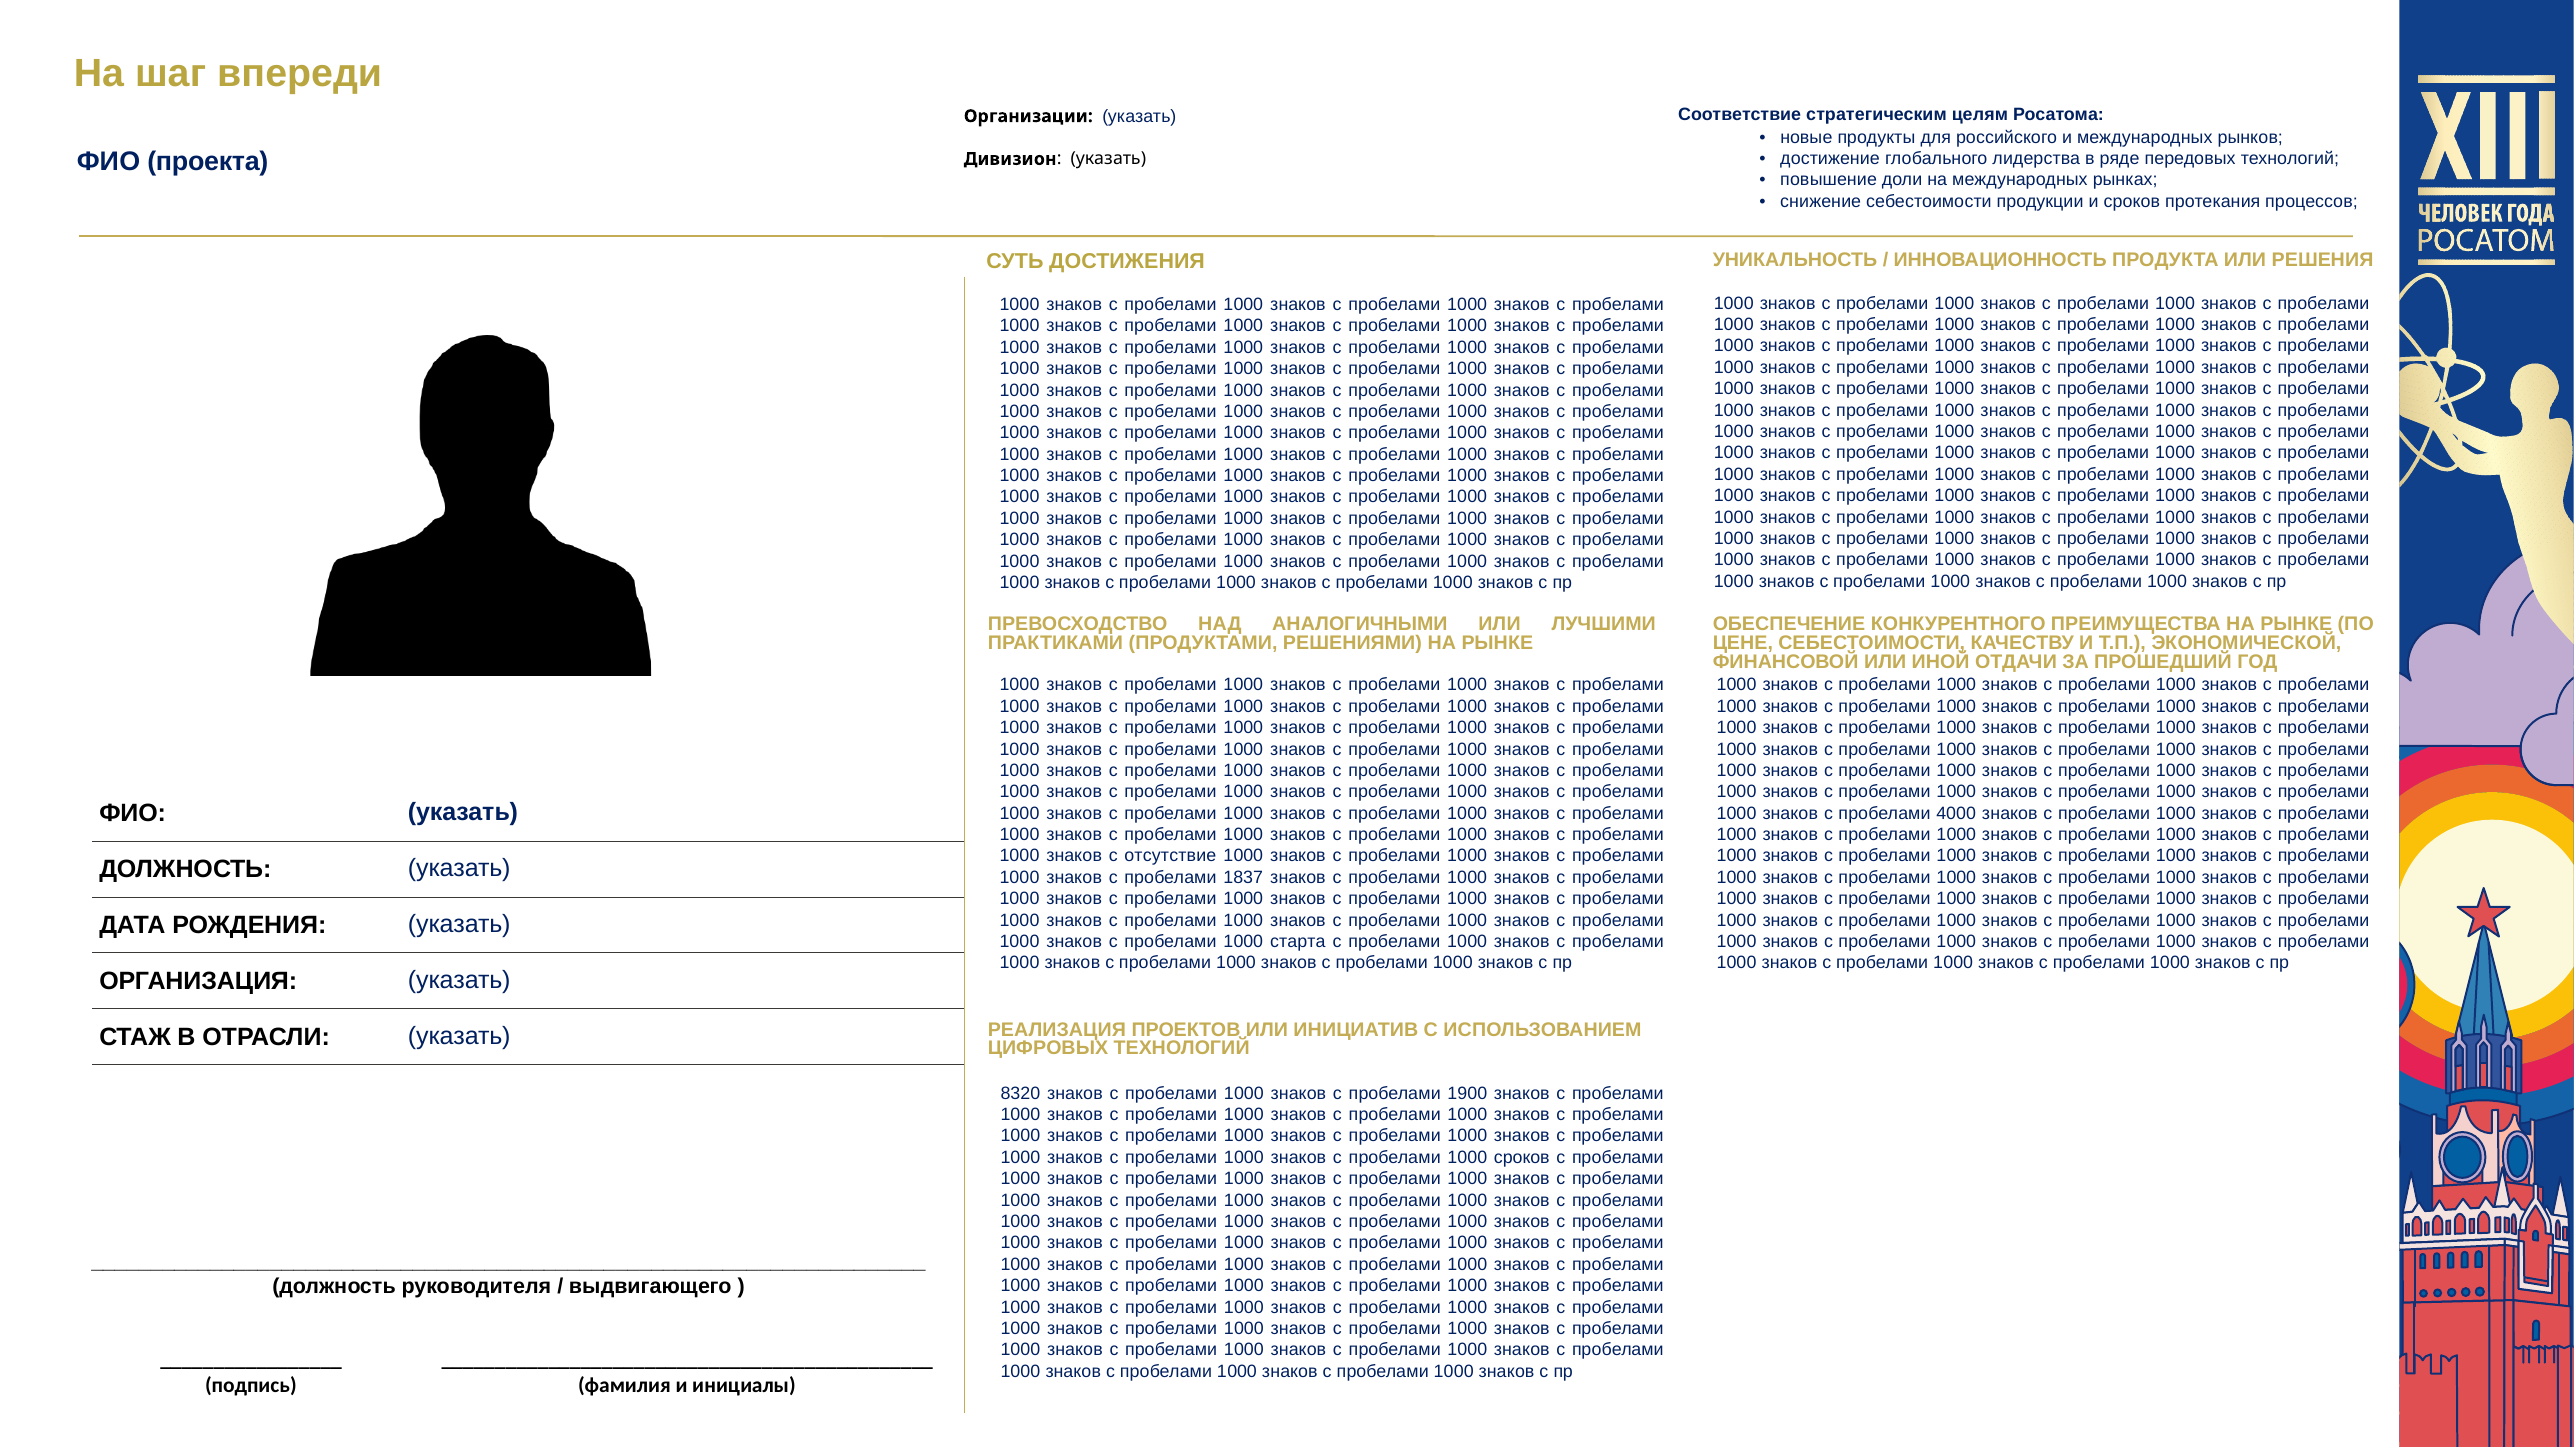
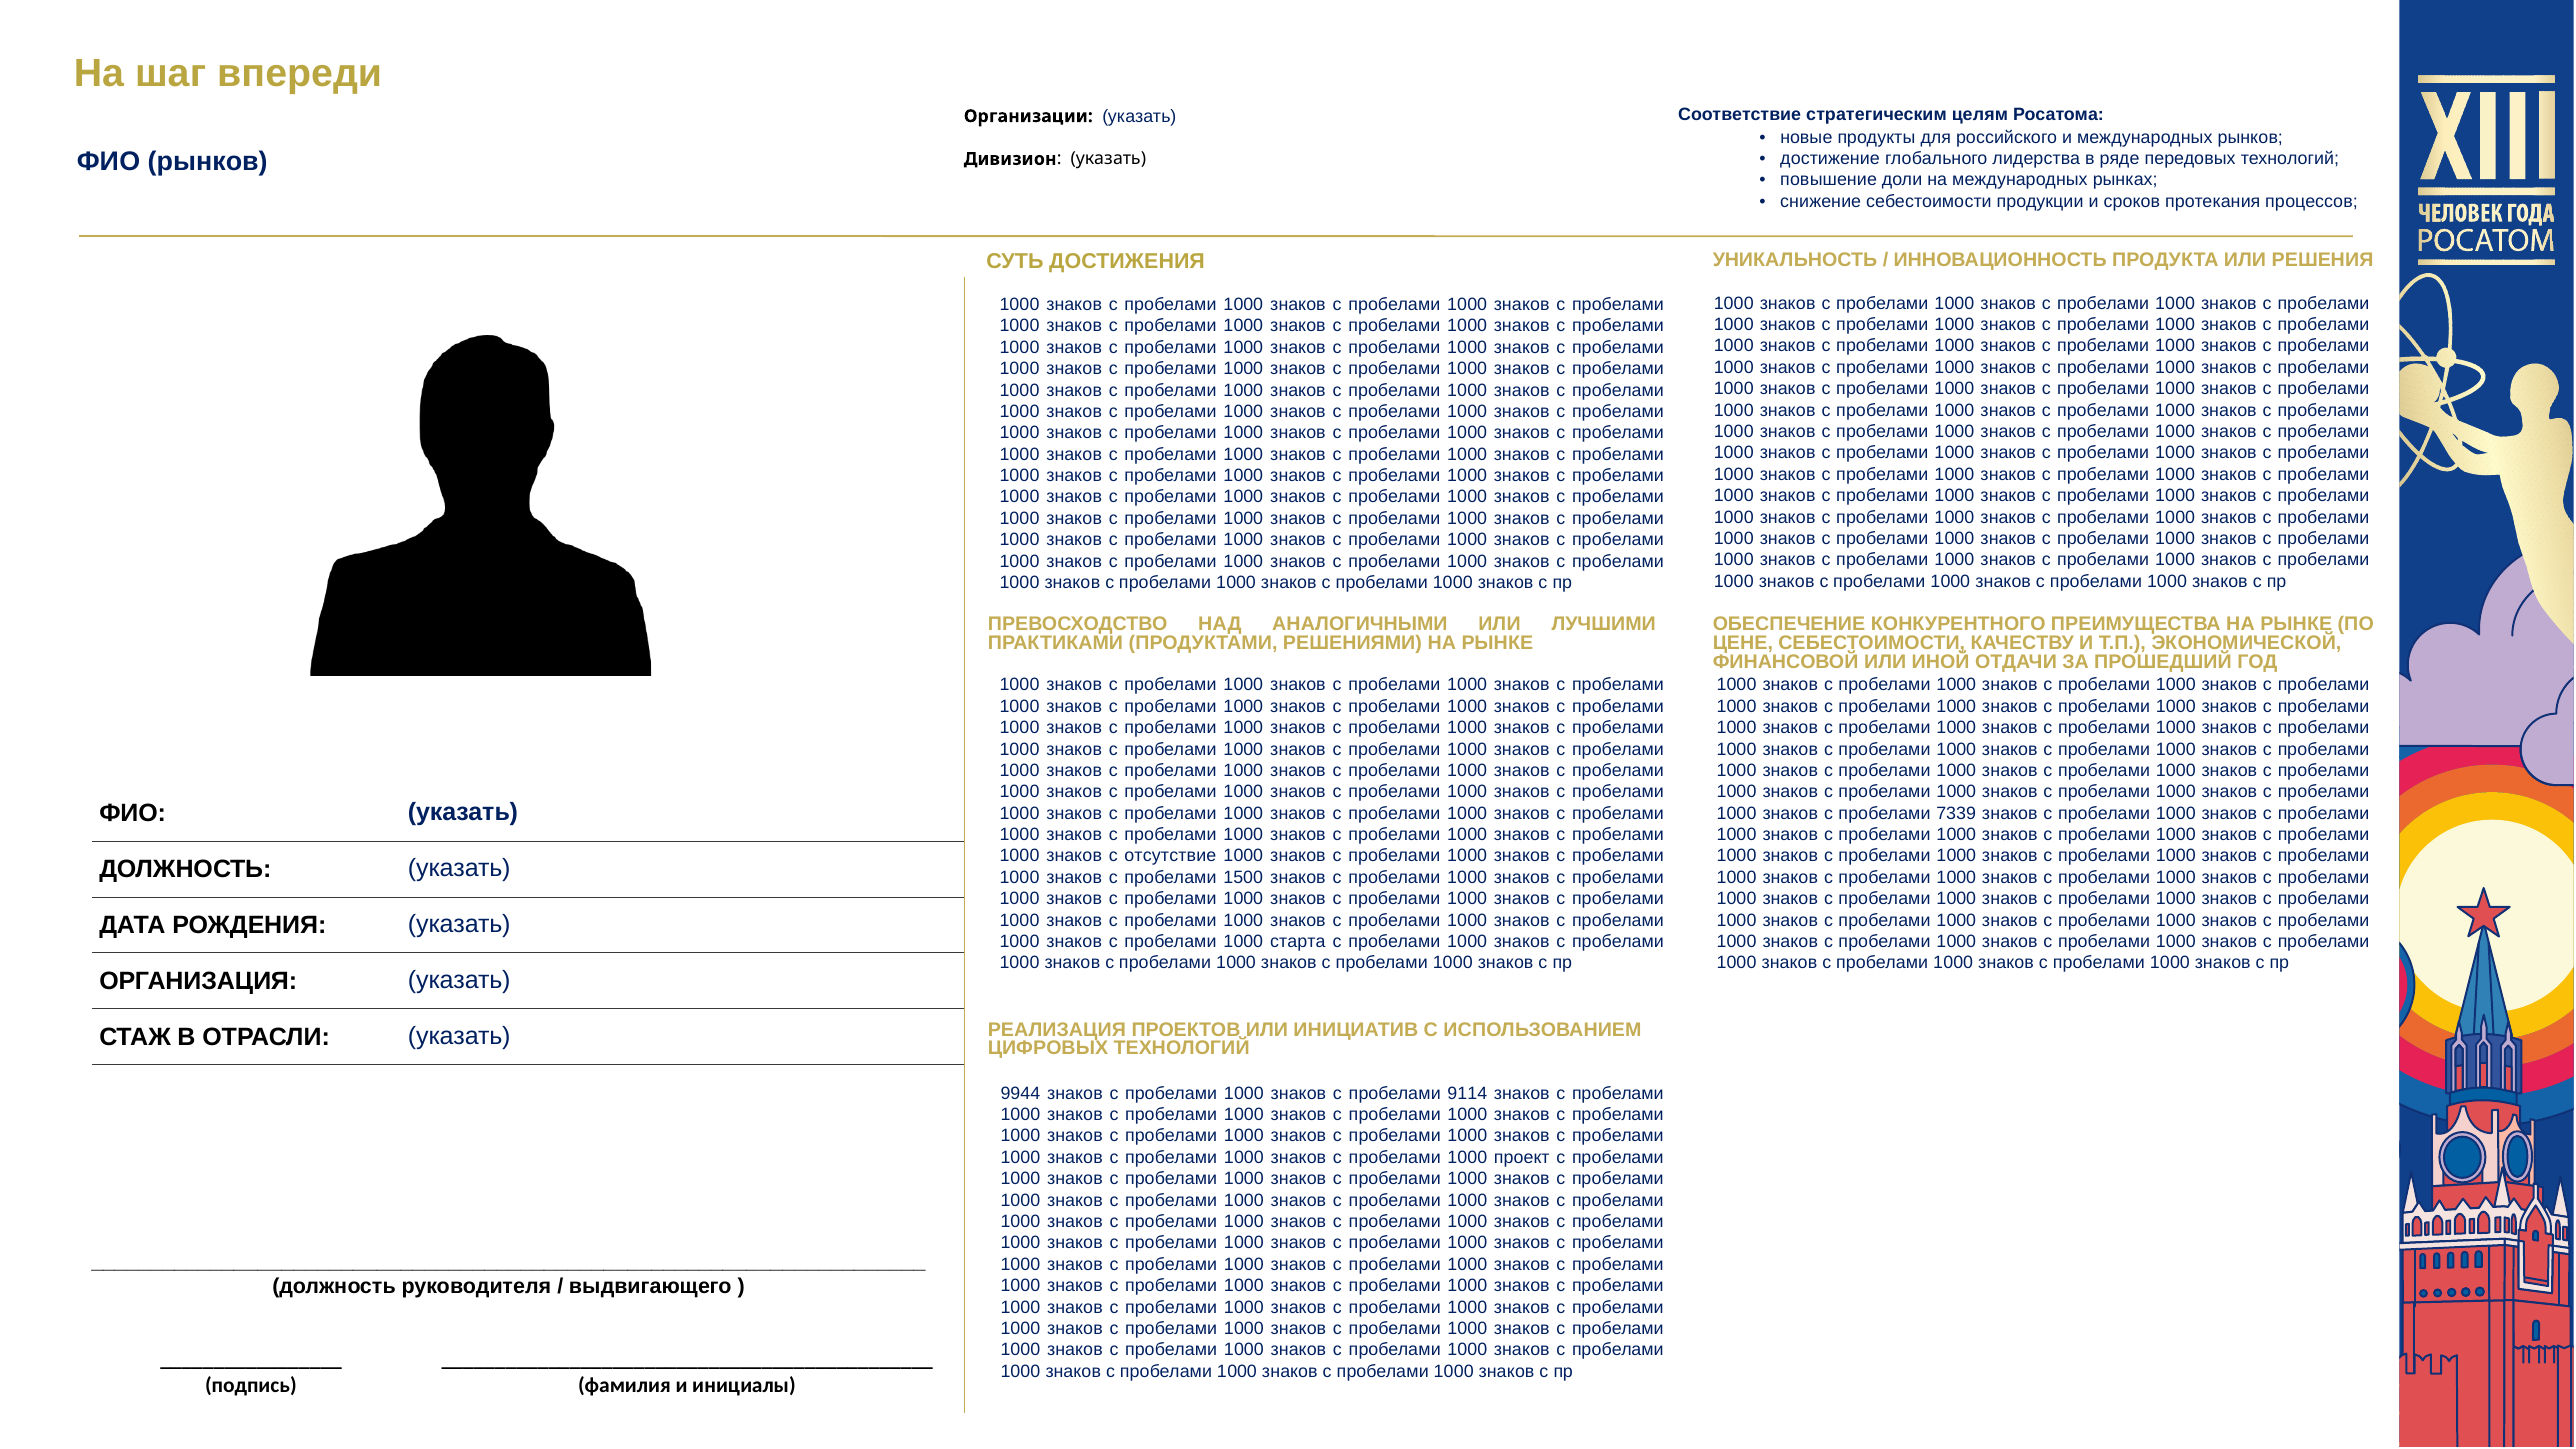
ФИО проекта: проекта -> рынков
4000: 4000 -> 7339
1837: 1837 -> 1500
8320: 8320 -> 9944
1900: 1900 -> 9114
1000 сроков: сроков -> проект
